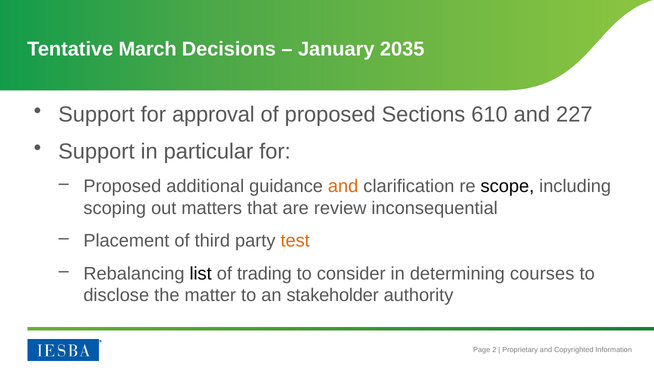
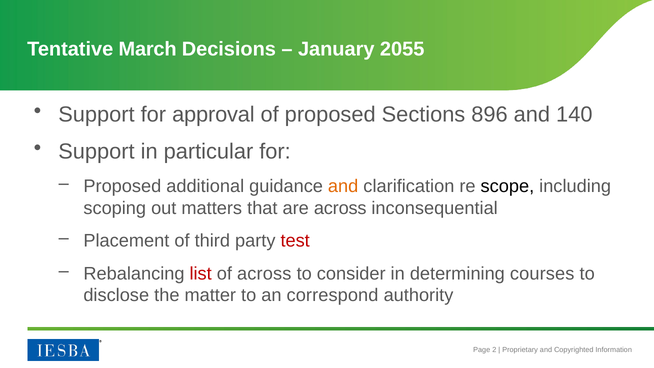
2035: 2035 -> 2055
610: 610 -> 896
227: 227 -> 140
are review: review -> across
test colour: orange -> red
list colour: black -> red
of trading: trading -> across
stakeholder: stakeholder -> correspond
